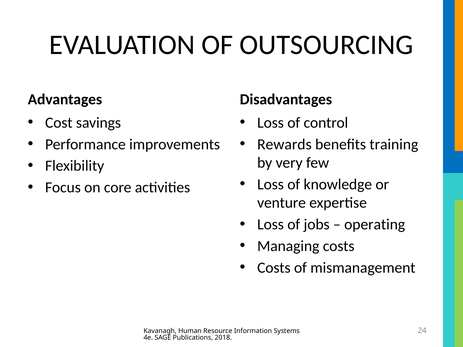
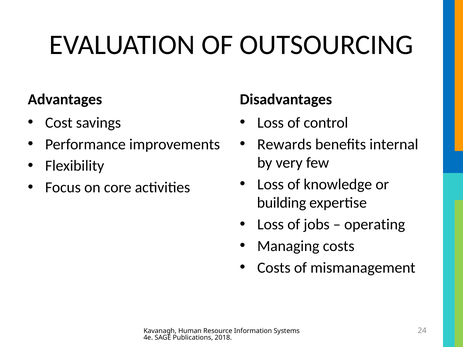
training: training -> internal
venture: venture -> building
